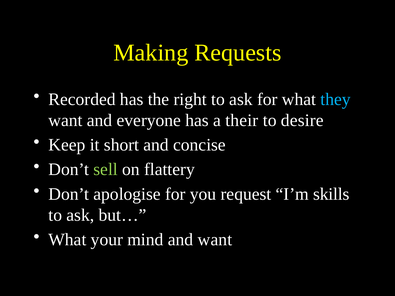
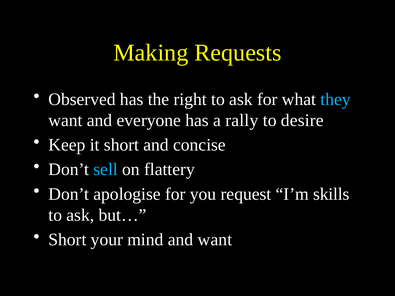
Recorded: Recorded -> Observed
their: their -> rally
sell colour: light green -> light blue
What at (67, 240): What -> Short
